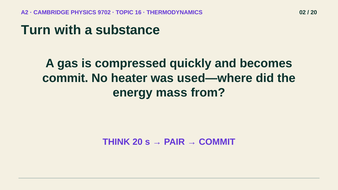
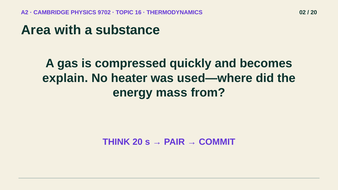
Turn: Turn -> Area
commit at (65, 78): commit -> explain
